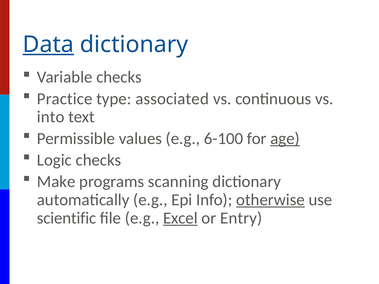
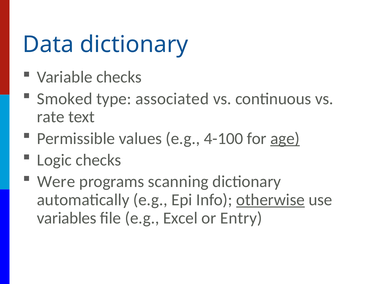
Data underline: present -> none
Practice: Practice -> Smoked
into: into -> rate
6-100: 6-100 -> 4-100
Make: Make -> Were
scientific: scientific -> variables
Excel underline: present -> none
